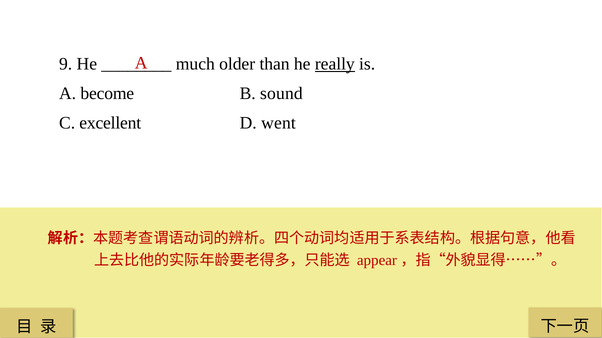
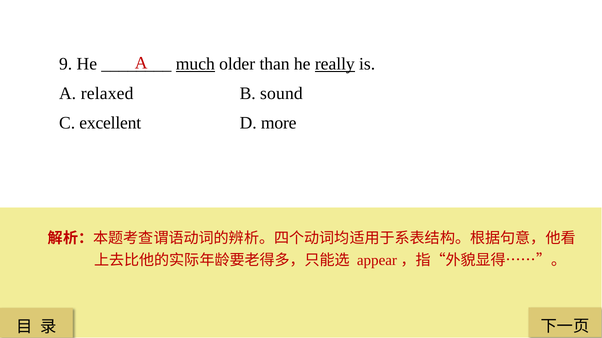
much underline: none -> present
become: become -> relaxed
went: went -> more
